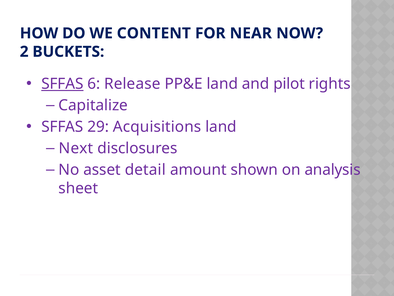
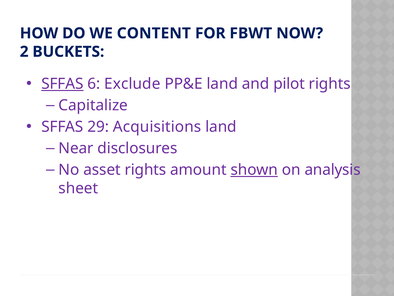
NEAR: NEAR -> FBWT
Release: Release -> Exclude
Next: Next -> Near
asset detail: detail -> rights
shown underline: none -> present
